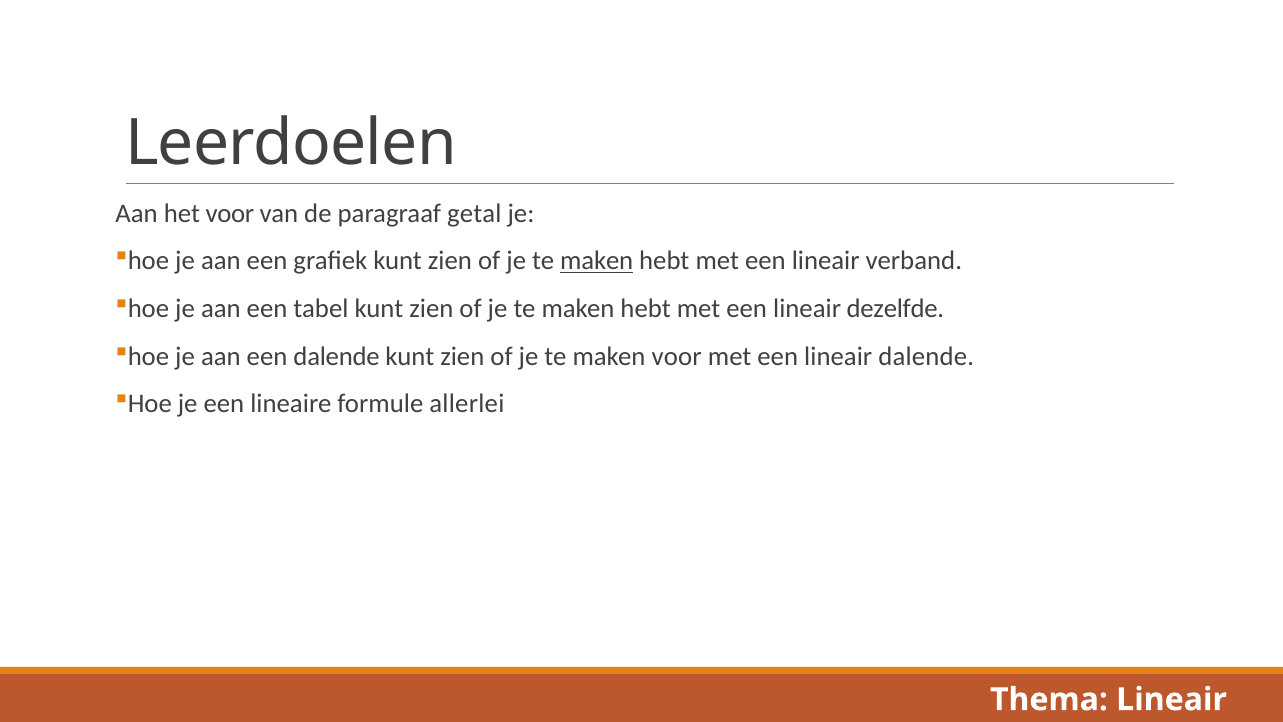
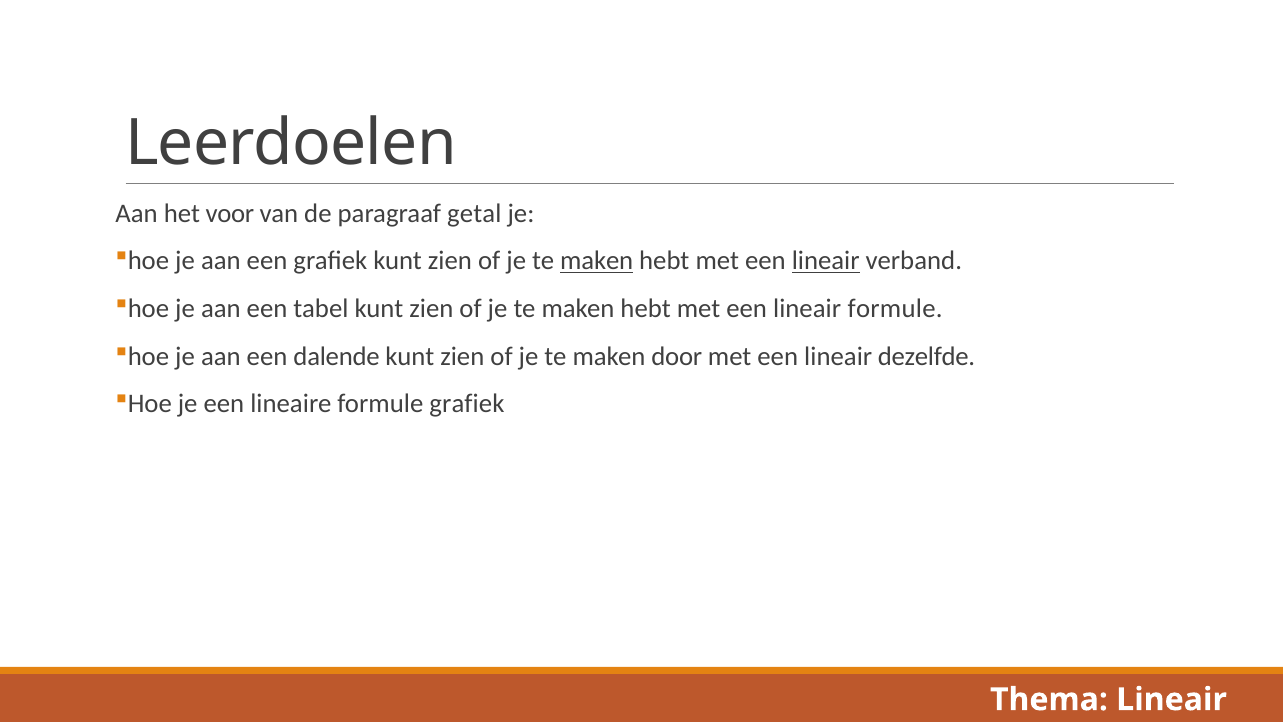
lineair at (826, 261) underline: none -> present
lineair dezelfde: dezelfde -> formule
maken voor: voor -> door
lineair dalende: dalende -> dezelfde
formule allerlei: allerlei -> grafiek
